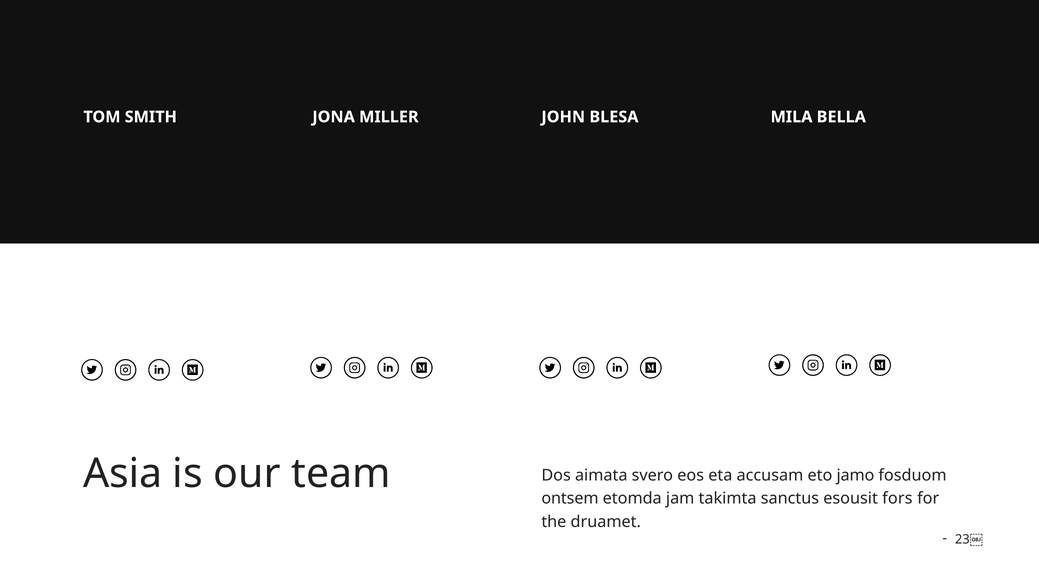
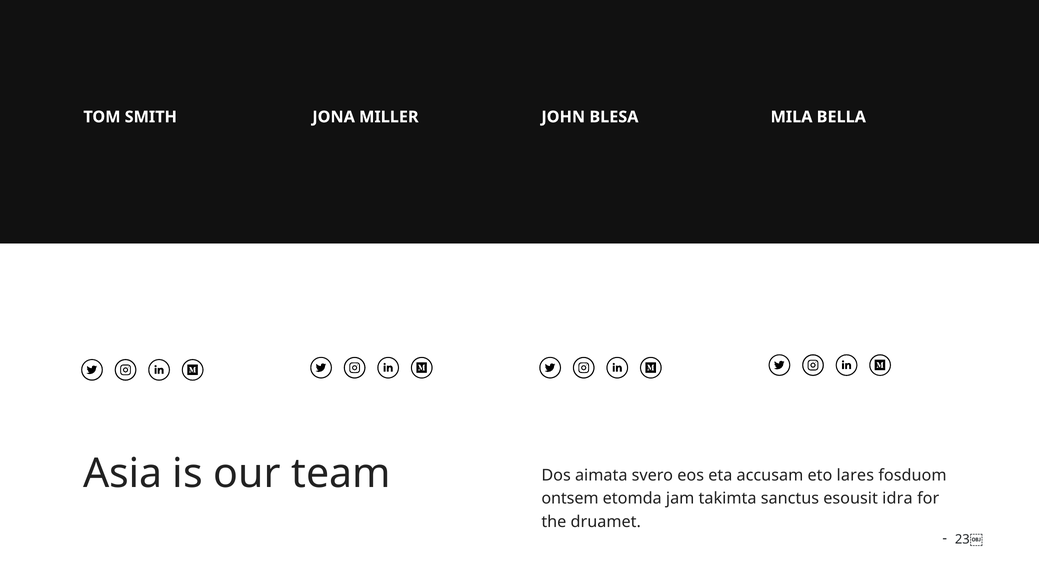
jamo: jamo -> lares
fors: fors -> idra
